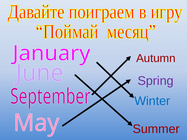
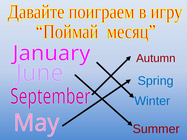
Spring colour: purple -> blue
